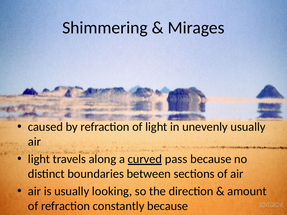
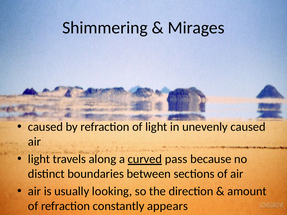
unevenly usually: usually -> caused
constantly because: because -> appears
